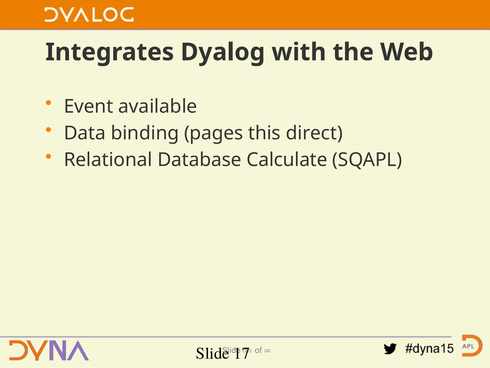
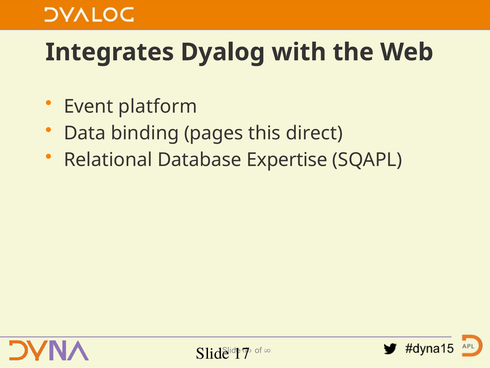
available: available -> platform
Calculate: Calculate -> Expertise
